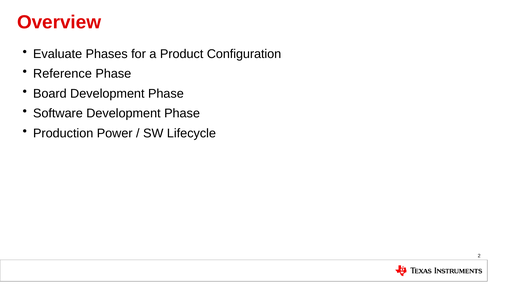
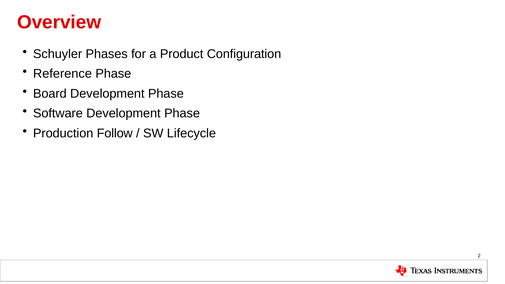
Evaluate: Evaluate -> Schuyler
Power: Power -> Follow
